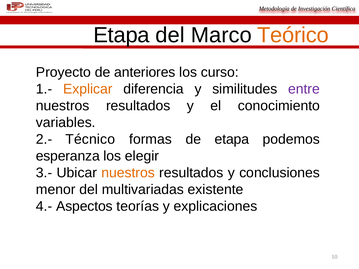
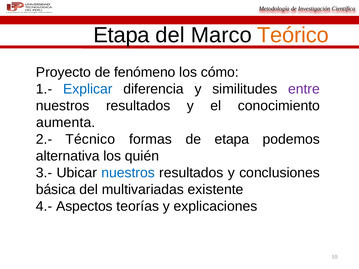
anteriores: anteriores -> fenómeno
curso: curso -> cómo
Explicar colour: orange -> blue
variables: variables -> aumenta
esperanza: esperanza -> alternativa
elegir: elegir -> quién
nuestros at (128, 173) colour: orange -> blue
menor: menor -> básica
